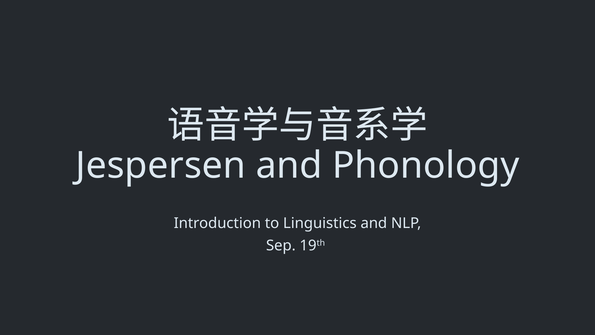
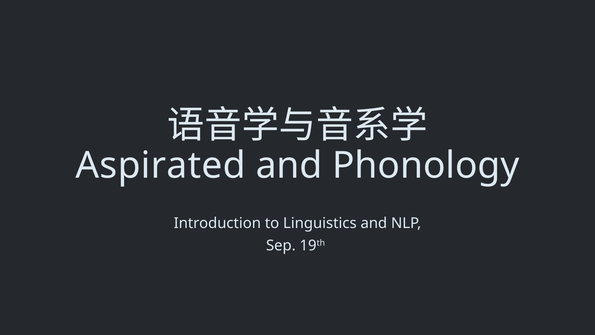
Jespersen: Jespersen -> Aspirated
